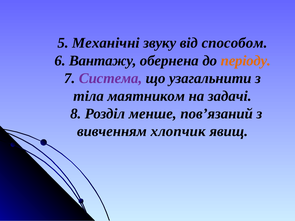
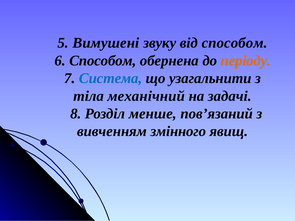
Механічні: Механічні -> Вимушені
6 Вантажу: Вантажу -> Способом
Система colour: purple -> blue
маятником: маятником -> механічний
хлопчик: хлопчик -> змінного
